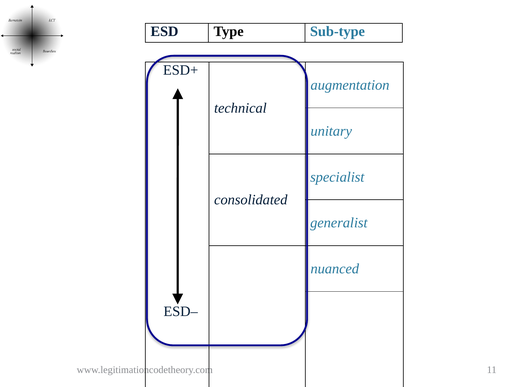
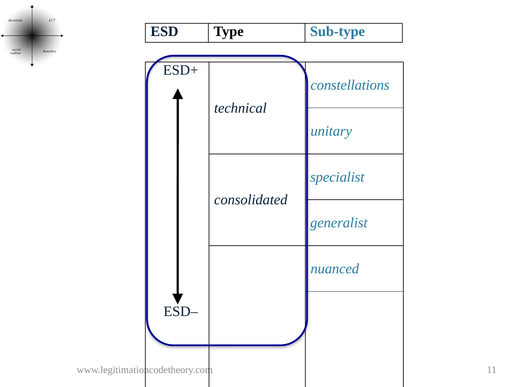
augmentation: augmentation -> constellations
